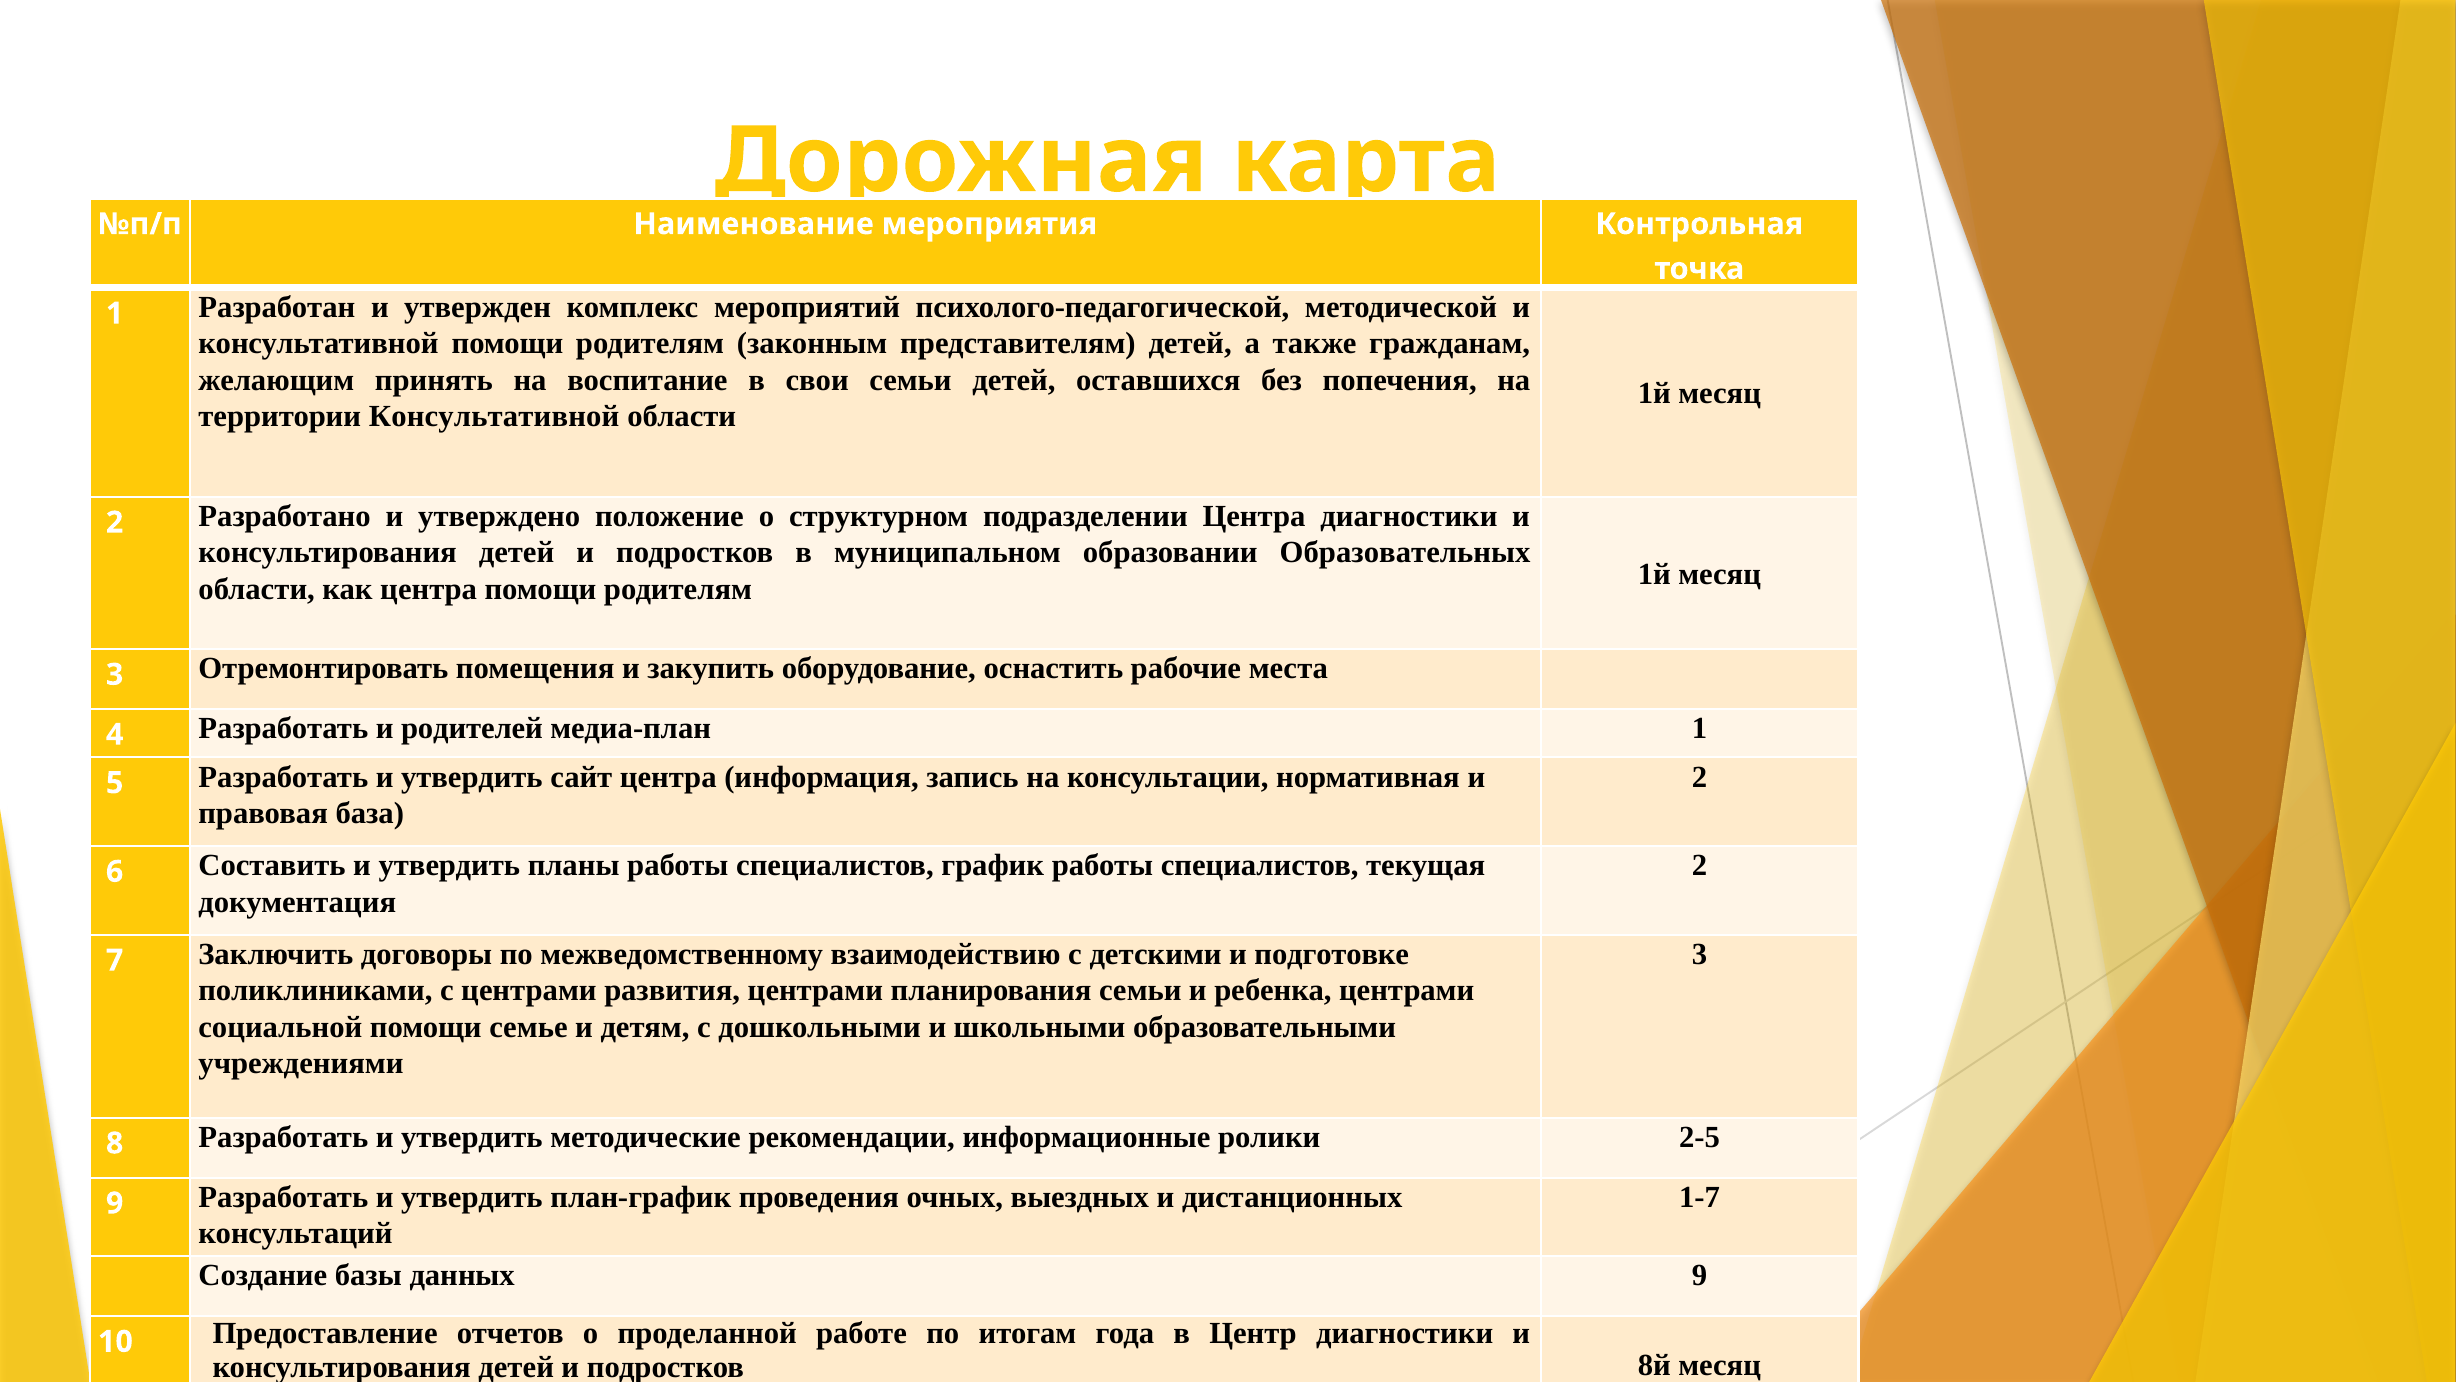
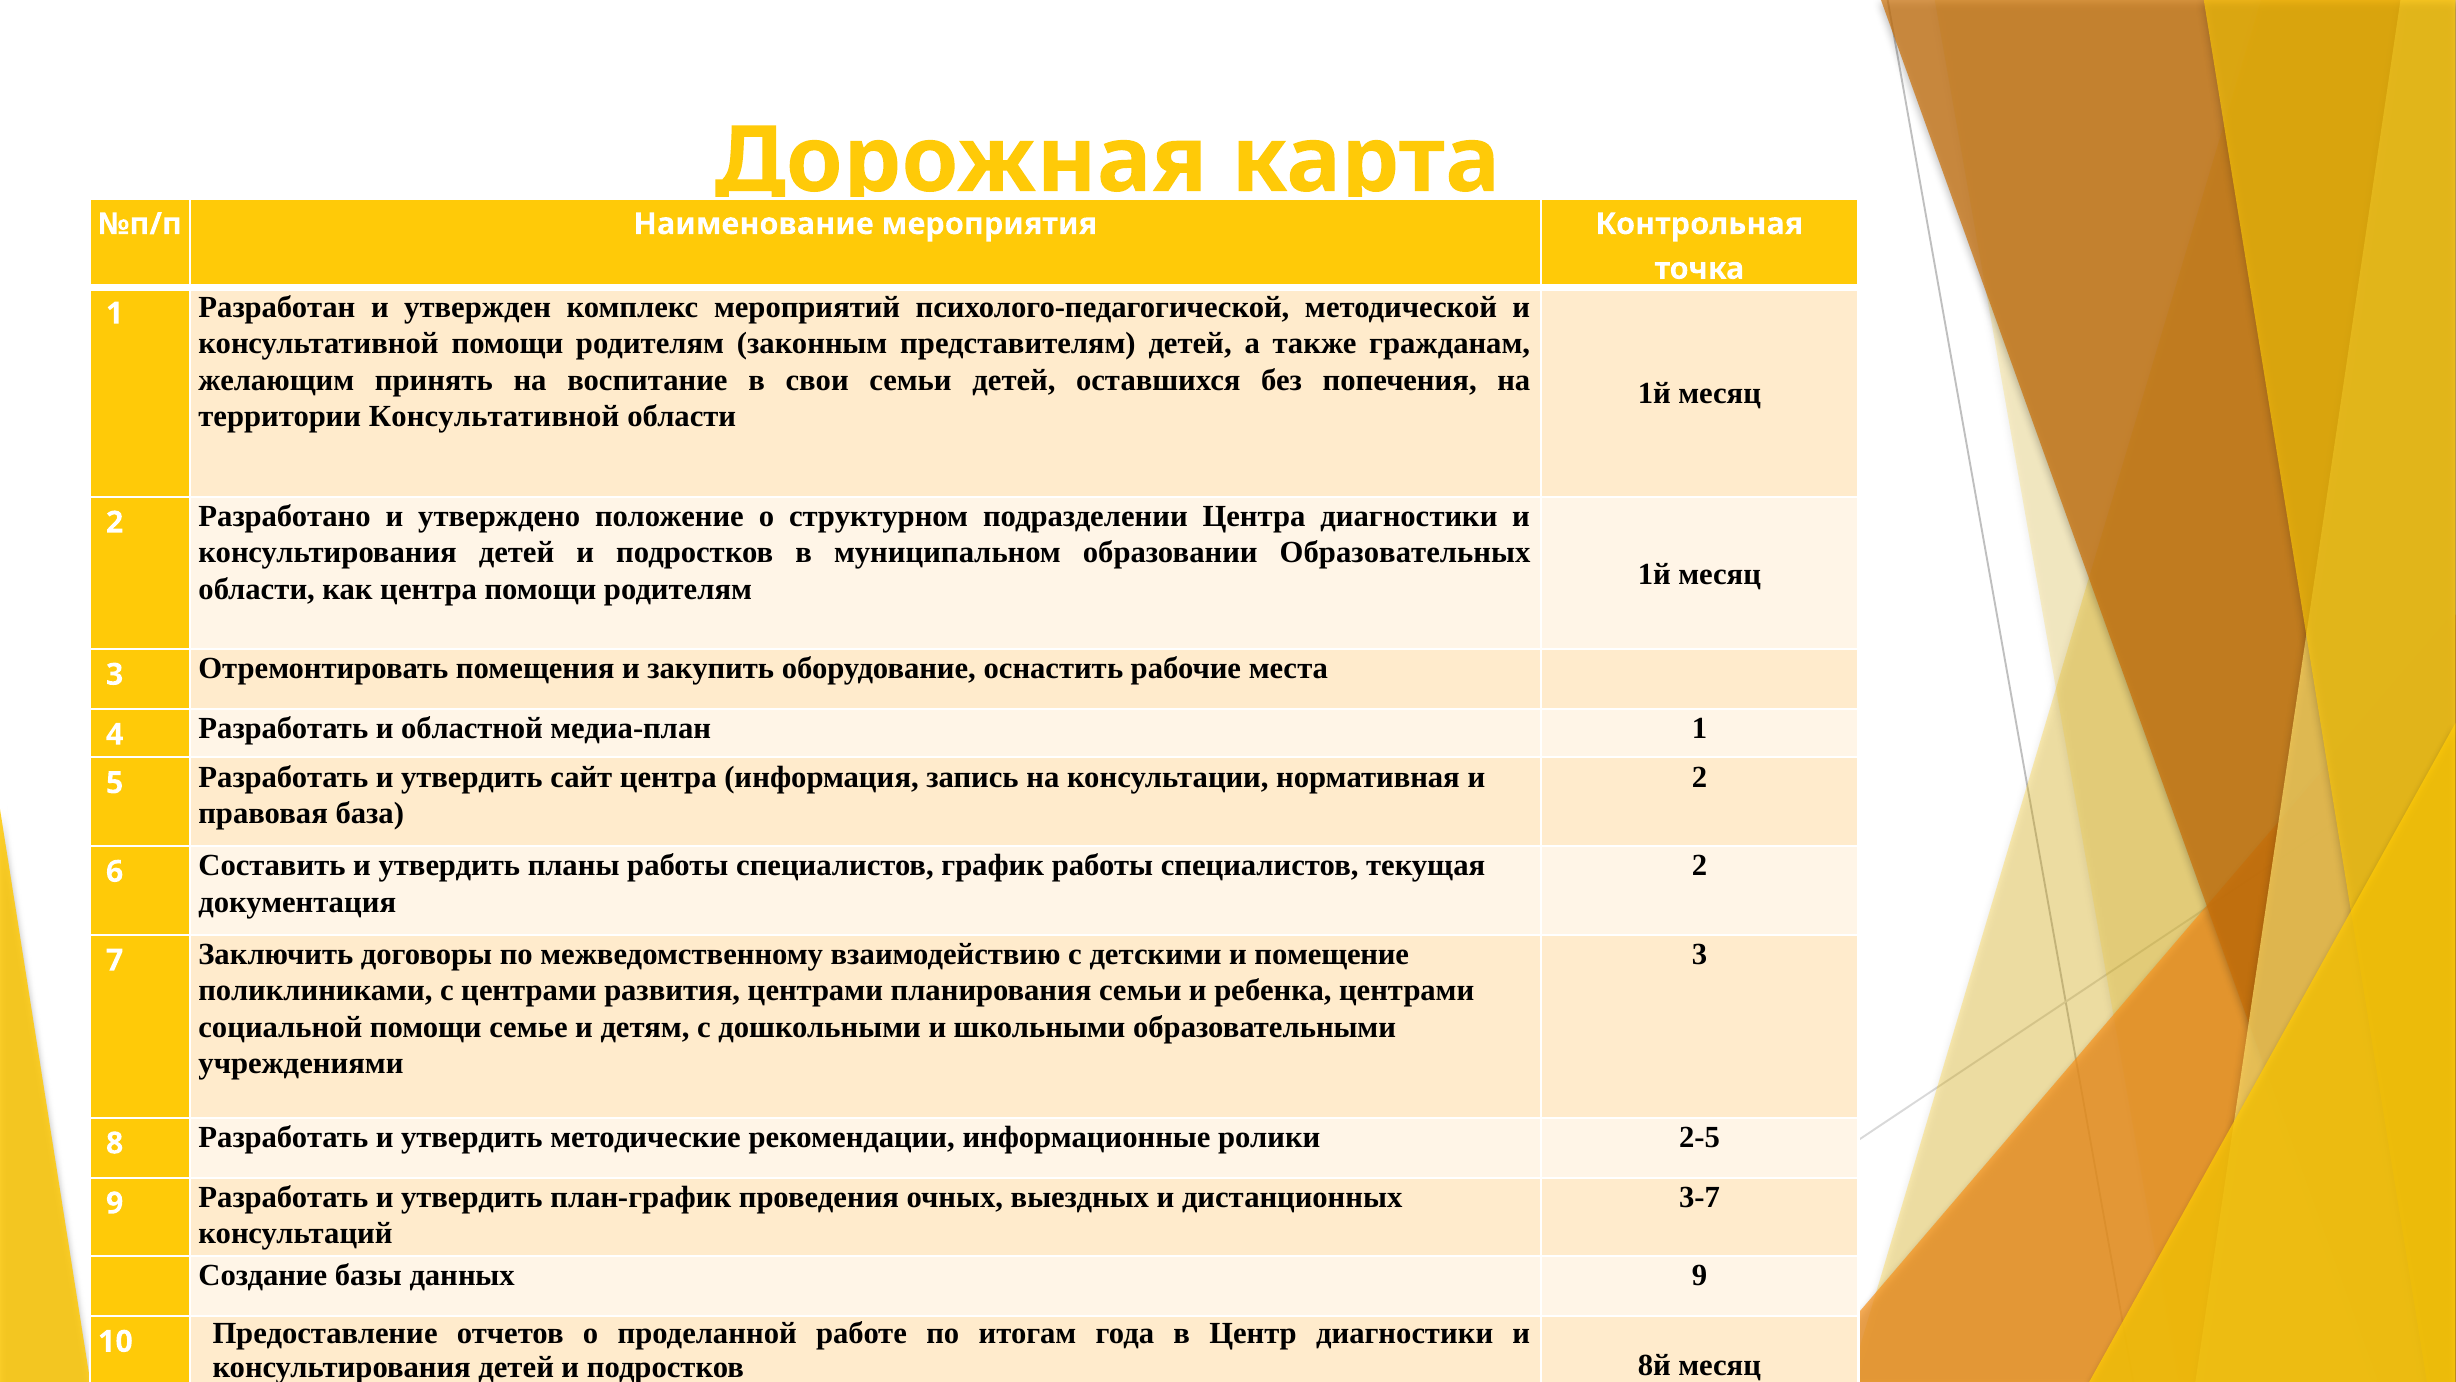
родителей: родителей -> областной
подготовке: подготовке -> помещение
1-7: 1-7 -> 3-7
